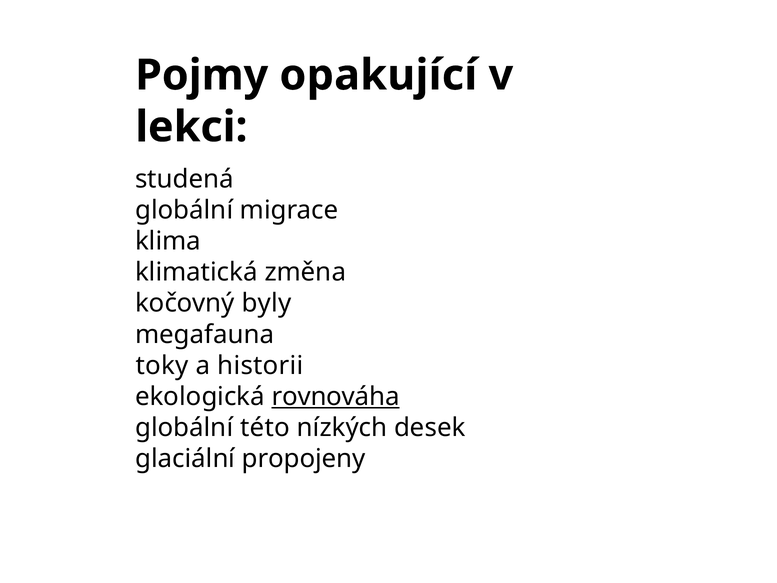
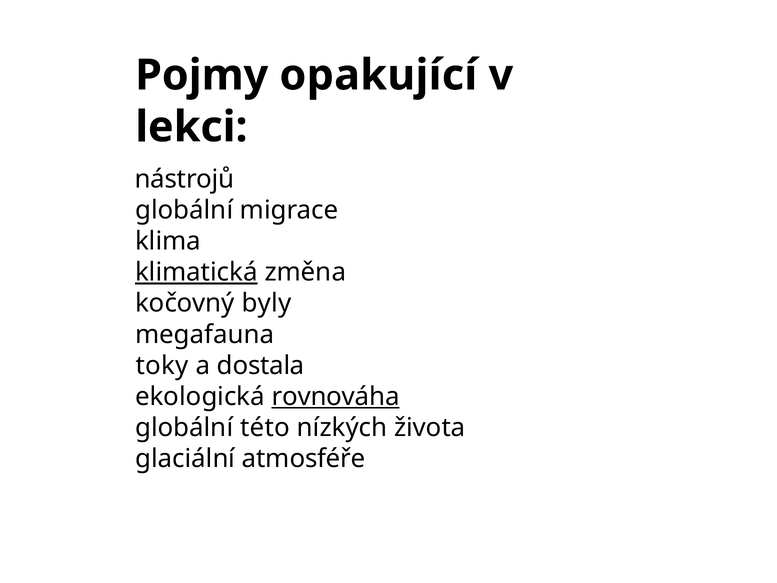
studená: studená -> nástrojů
klimatická underline: none -> present
historii: historii -> dostala
desek: desek -> života
propojeny: propojeny -> atmosféře
